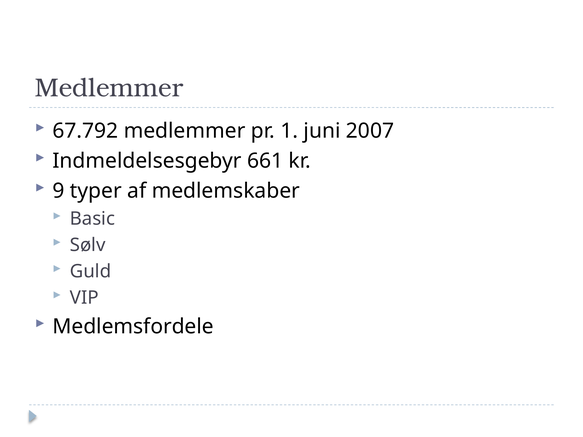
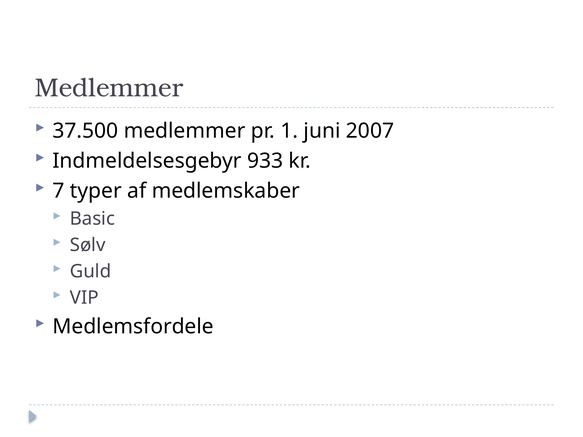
67.792: 67.792 -> 37.500
661: 661 -> 933
9: 9 -> 7
